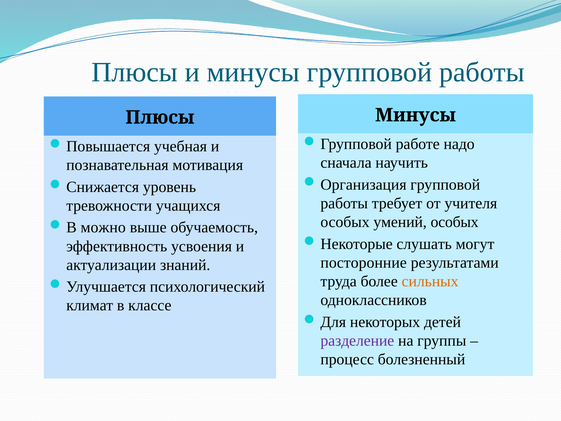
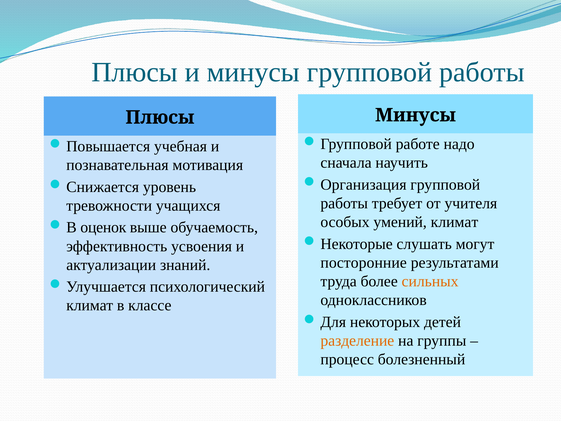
умений особых: особых -> климат
можно: можно -> оценок
разделение colour: purple -> orange
